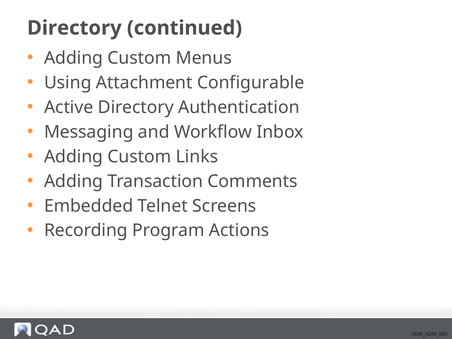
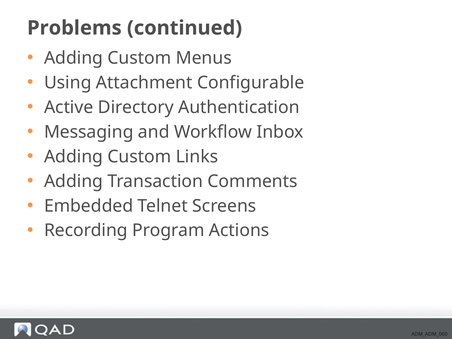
Directory at (74, 28): Directory -> Problems
